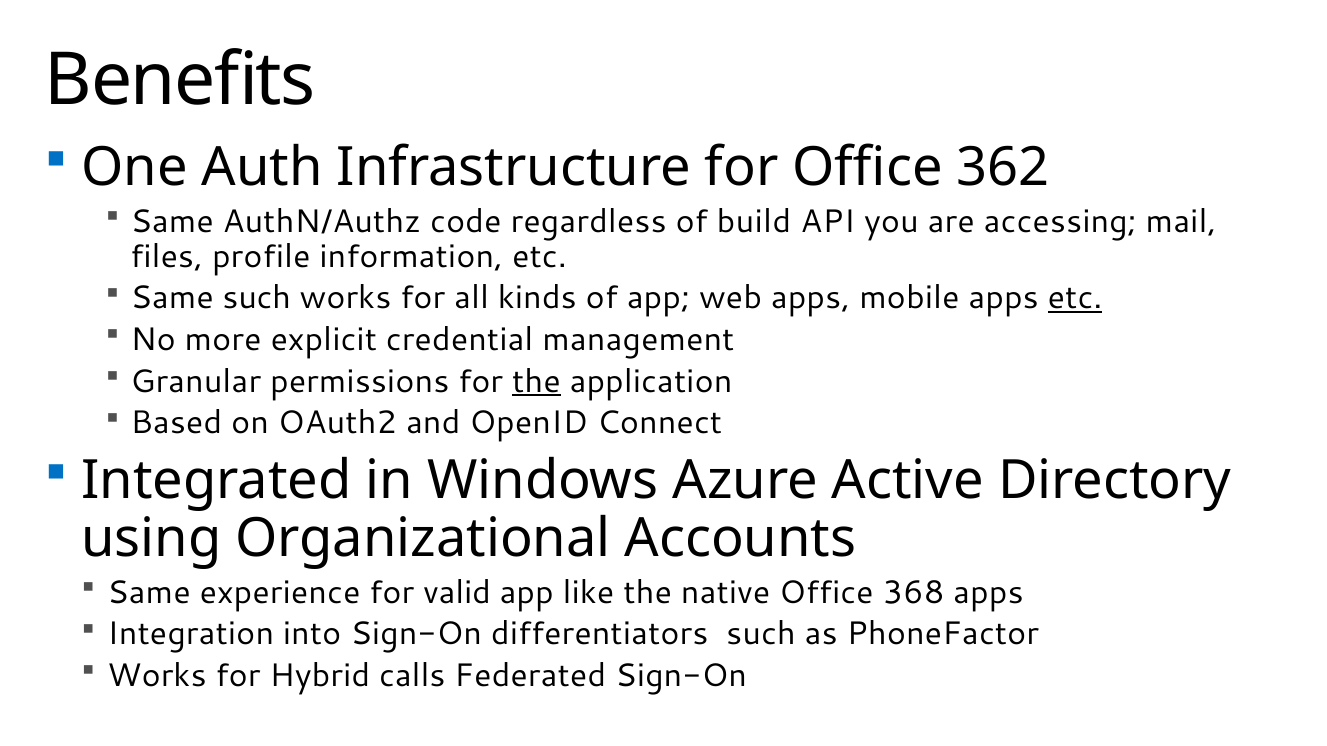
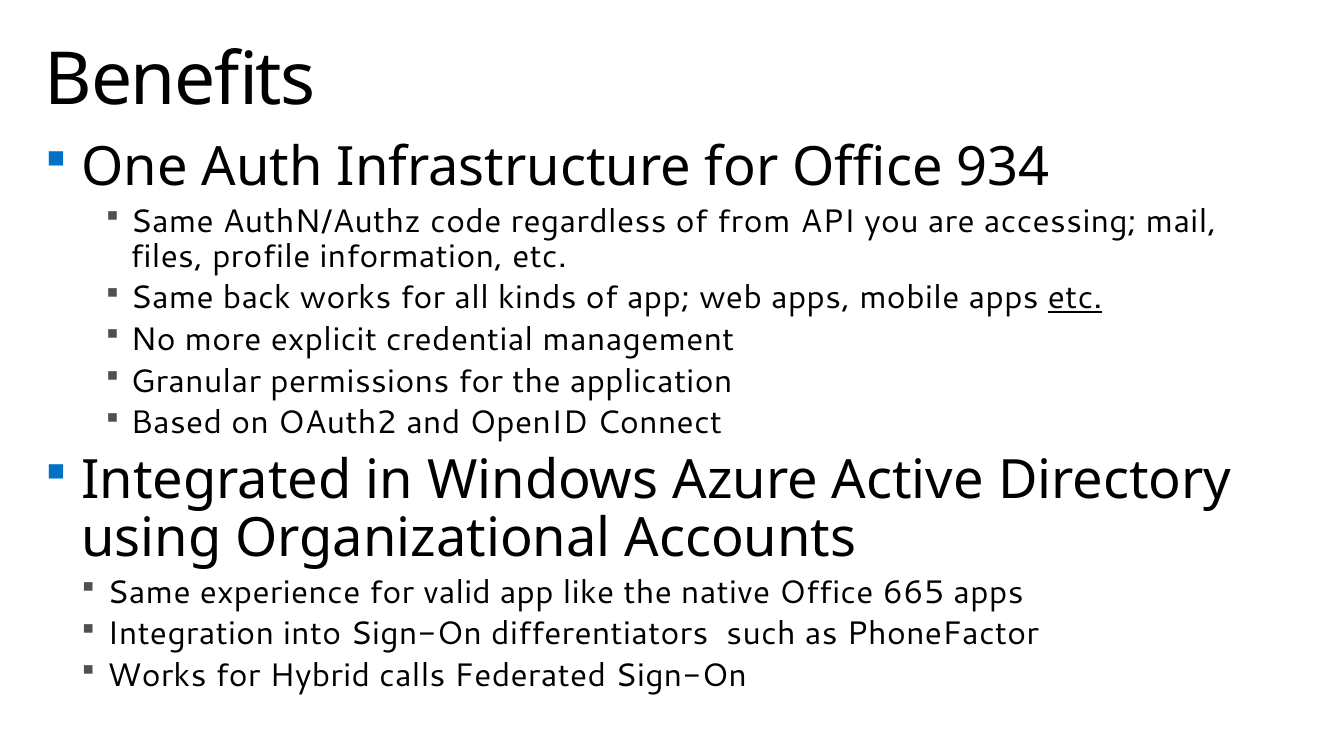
362: 362 -> 934
build: build -> from
Same such: such -> back
the at (536, 381) underline: present -> none
368: 368 -> 665
